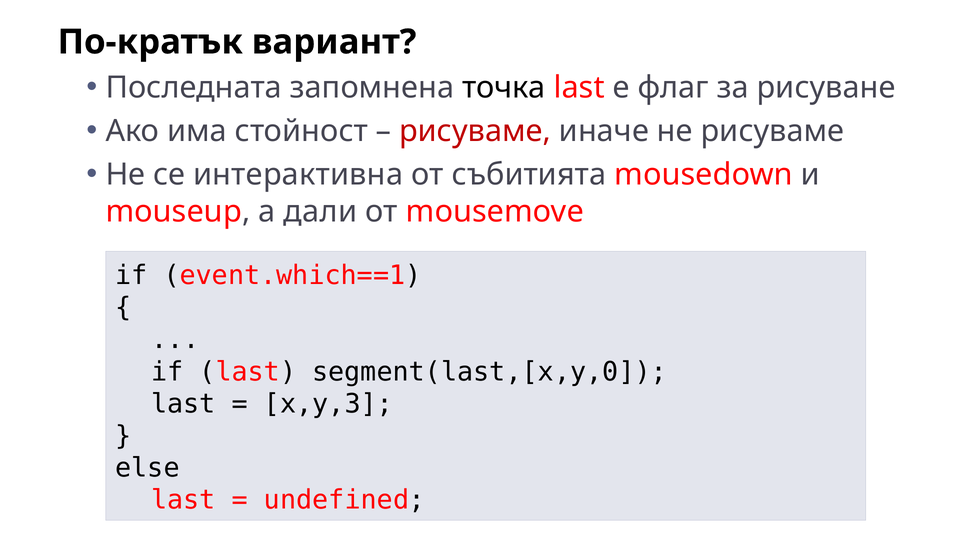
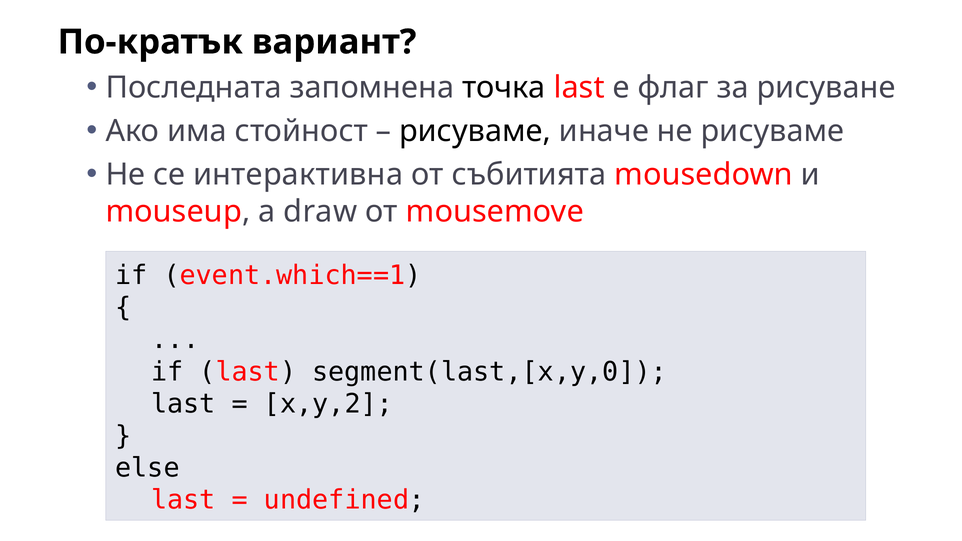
рисуваме at (475, 131) colour: red -> black
дали: дали -> draw
x,y,3: x,y,3 -> x,y,2
